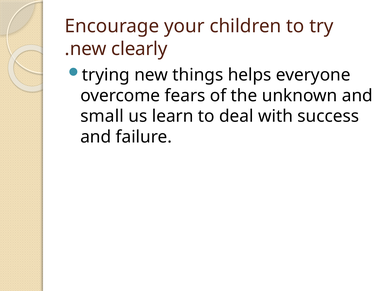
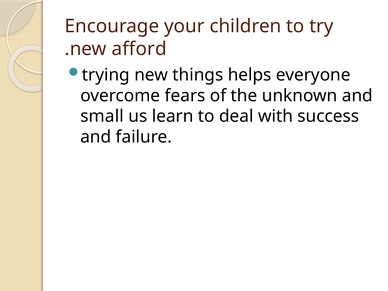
clearly: clearly -> afford
